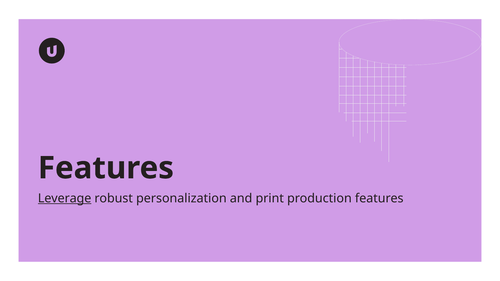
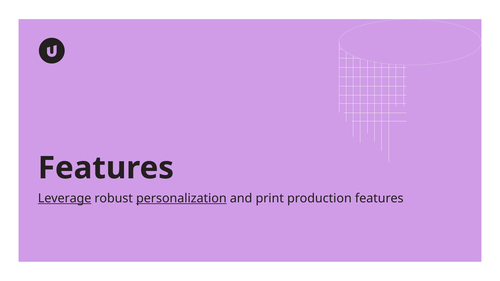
personalization underline: none -> present
